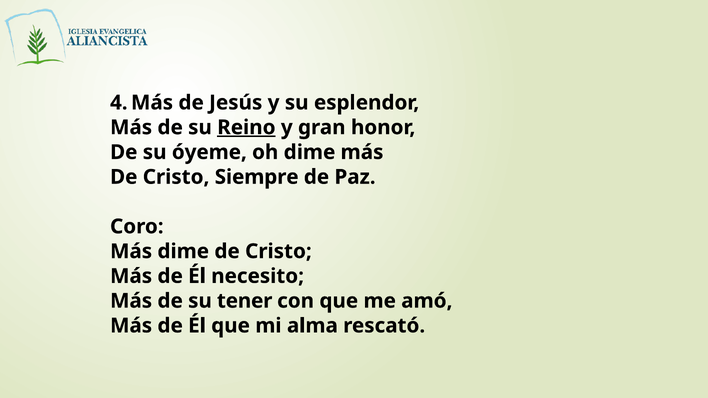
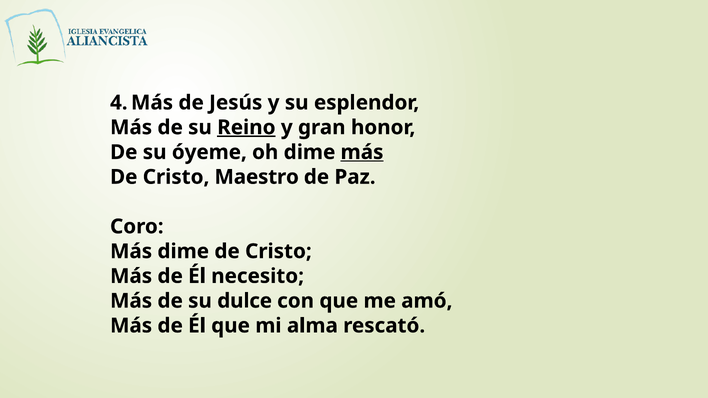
más at (362, 152) underline: none -> present
Siempre: Siempre -> Maestro
tener: tener -> dulce
